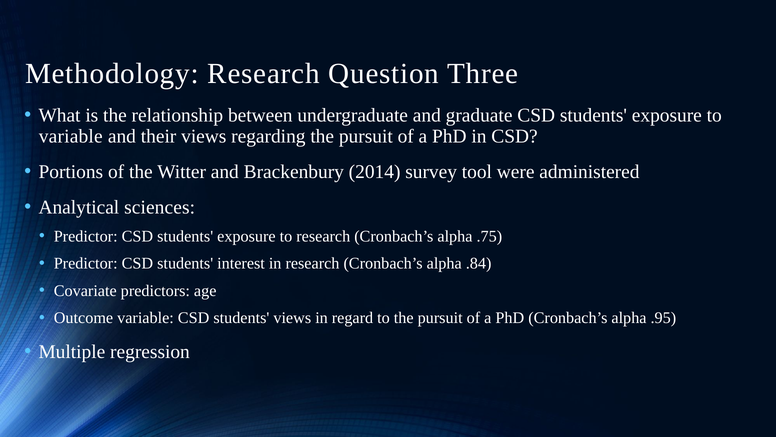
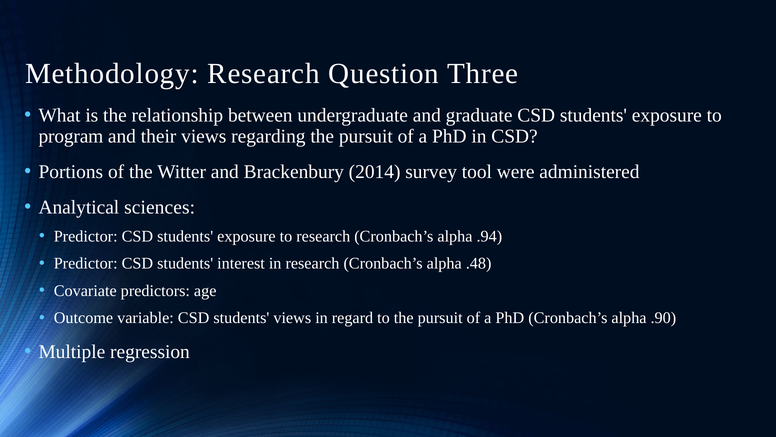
variable at (71, 136): variable -> program
.75: .75 -> .94
.84: .84 -> .48
.95: .95 -> .90
